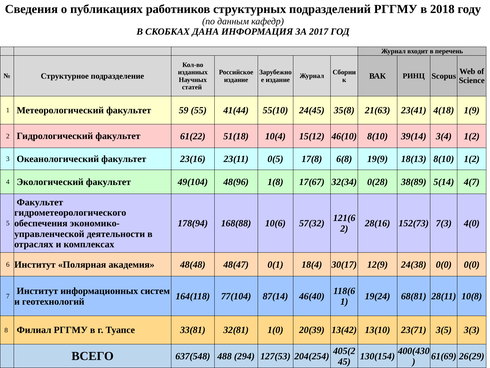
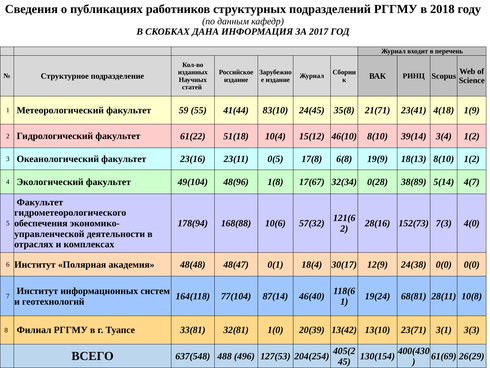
55(10: 55(10 -> 83(10
21(63: 21(63 -> 21(71
3(5: 3(5 -> 3(1
294: 294 -> 496
